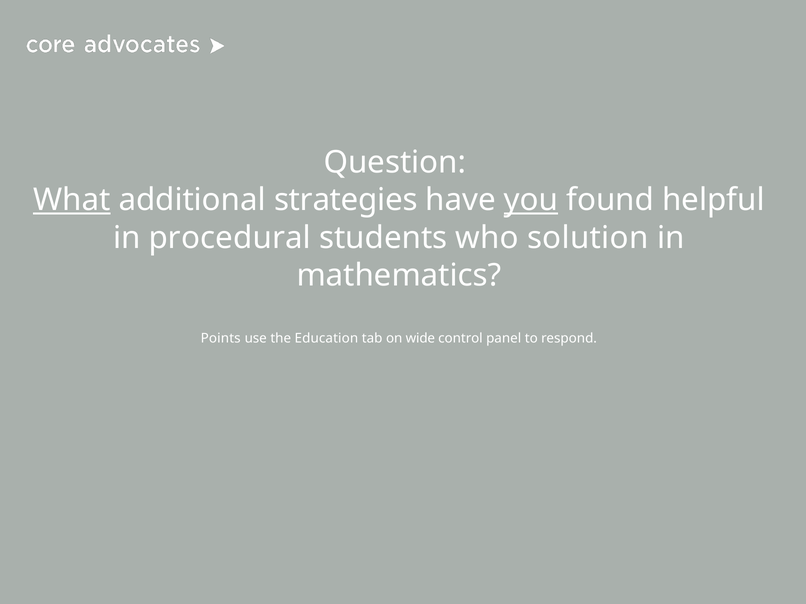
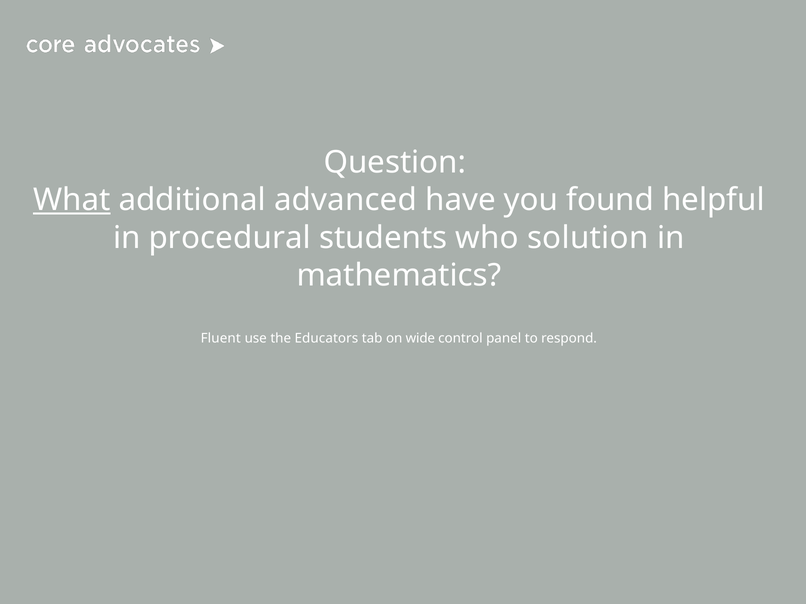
strategies: strategies -> advanced
you underline: present -> none
Points: Points -> Fluent
Education: Education -> Educators
